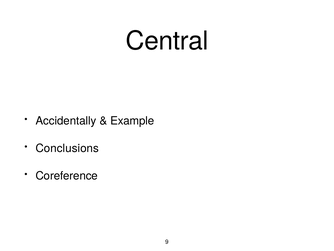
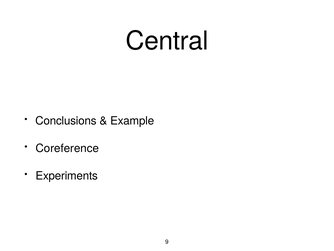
Accidentally: Accidentally -> Conclusions
Conclusions: Conclusions -> Coreference
Coreference: Coreference -> Experiments
